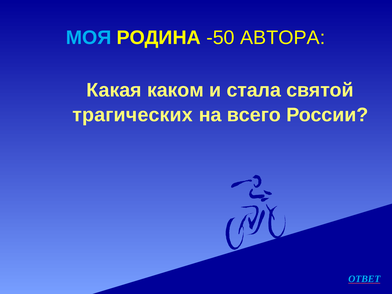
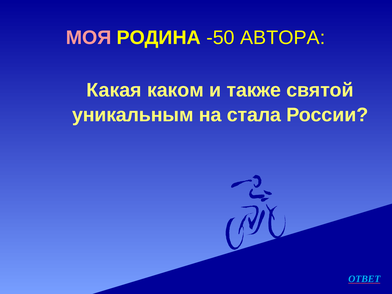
МОЯ colour: light blue -> pink
стала: стала -> также
трагических: трагических -> уникальным
всего: всего -> стала
